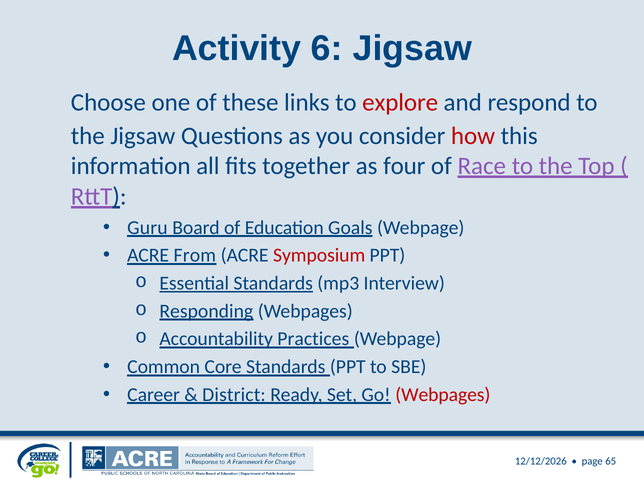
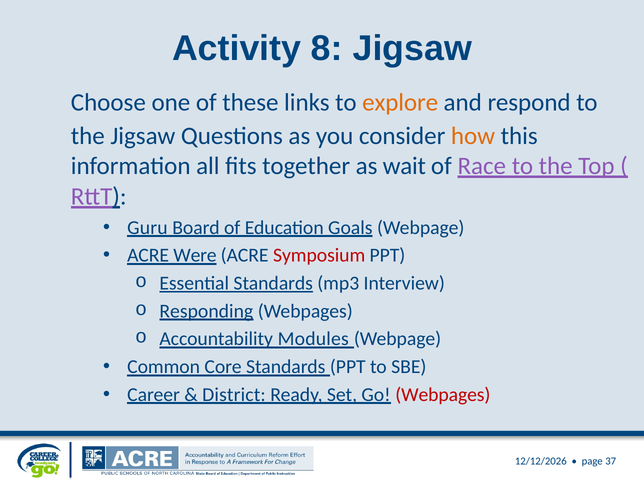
6: 6 -> 8
explore colour: red -> orange
how colour: red -> orange
four: four -> wait
From: From -> Were
Practices: Practices -> Modules
65: 65 -> 37
